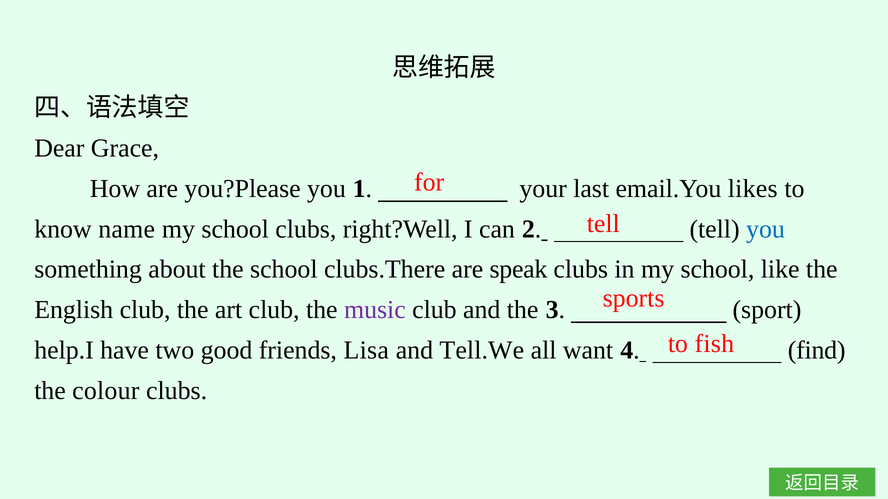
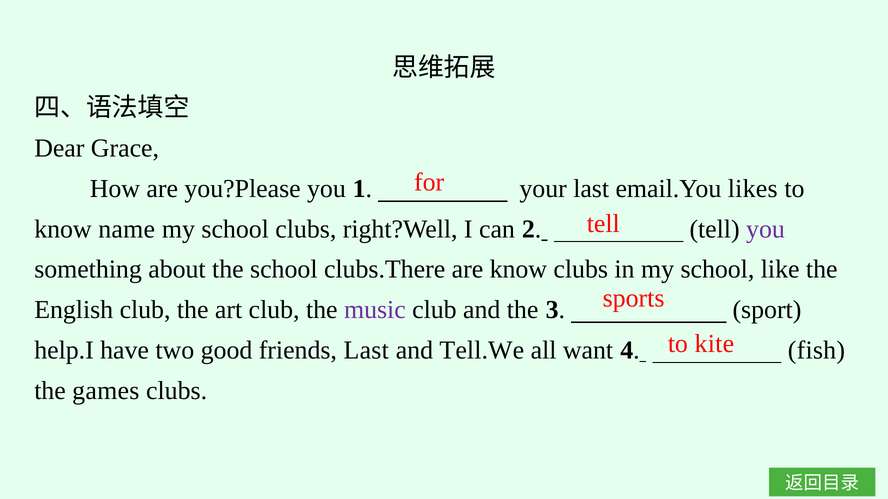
you at (766, 229) colour: blue -> purple
are speak: speak -> know
fish: fish -> kite
friends Lisa: Lisa -> Last
find: find -> fish
colour: colour -> games
